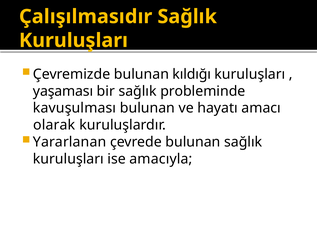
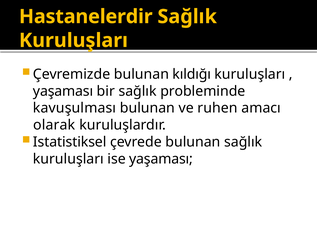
Çalışılmasıdır: Çalışılmasıdır -> Hastanelerdir
hayatı: hayatı -> ruhen
Yararlanan: Yararlanan -> Istatistiksel
ise amacıyla: amacıyla -> yaşaması
